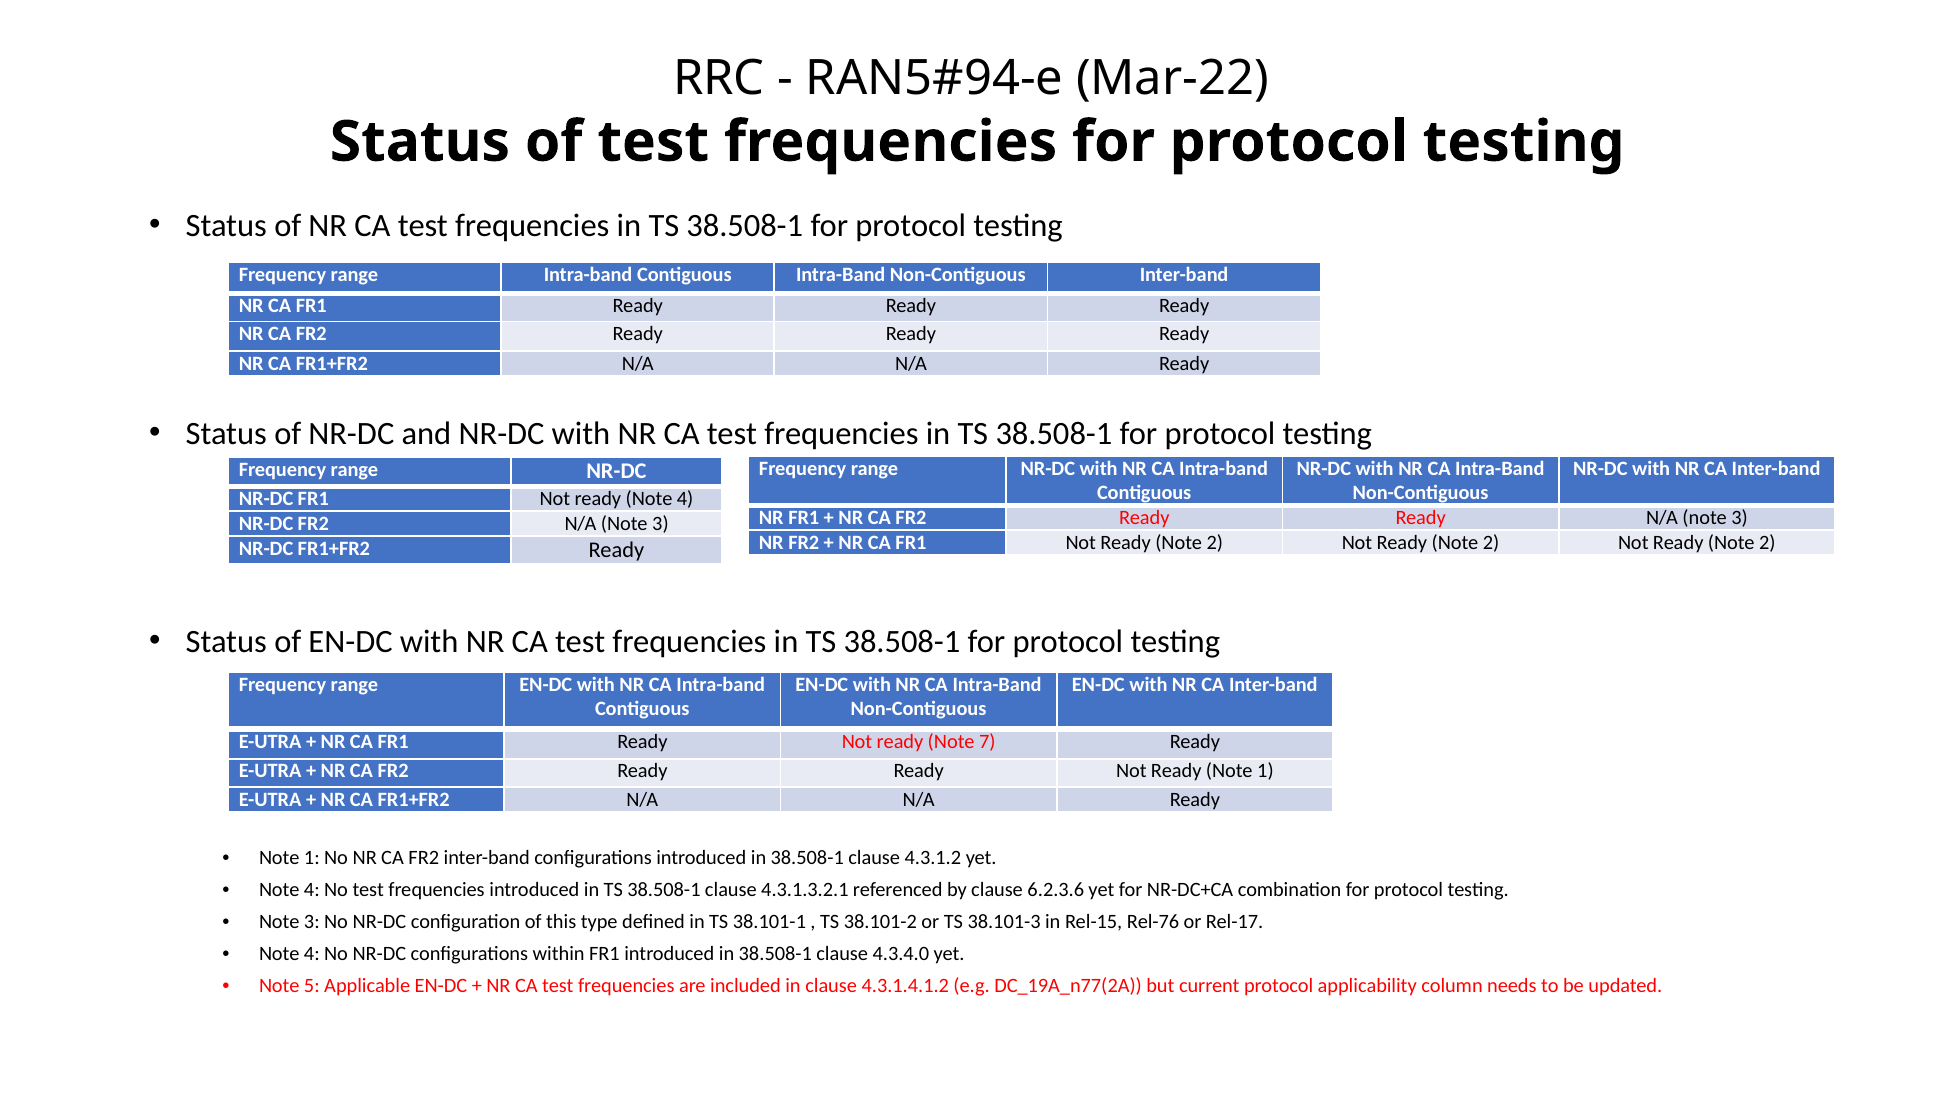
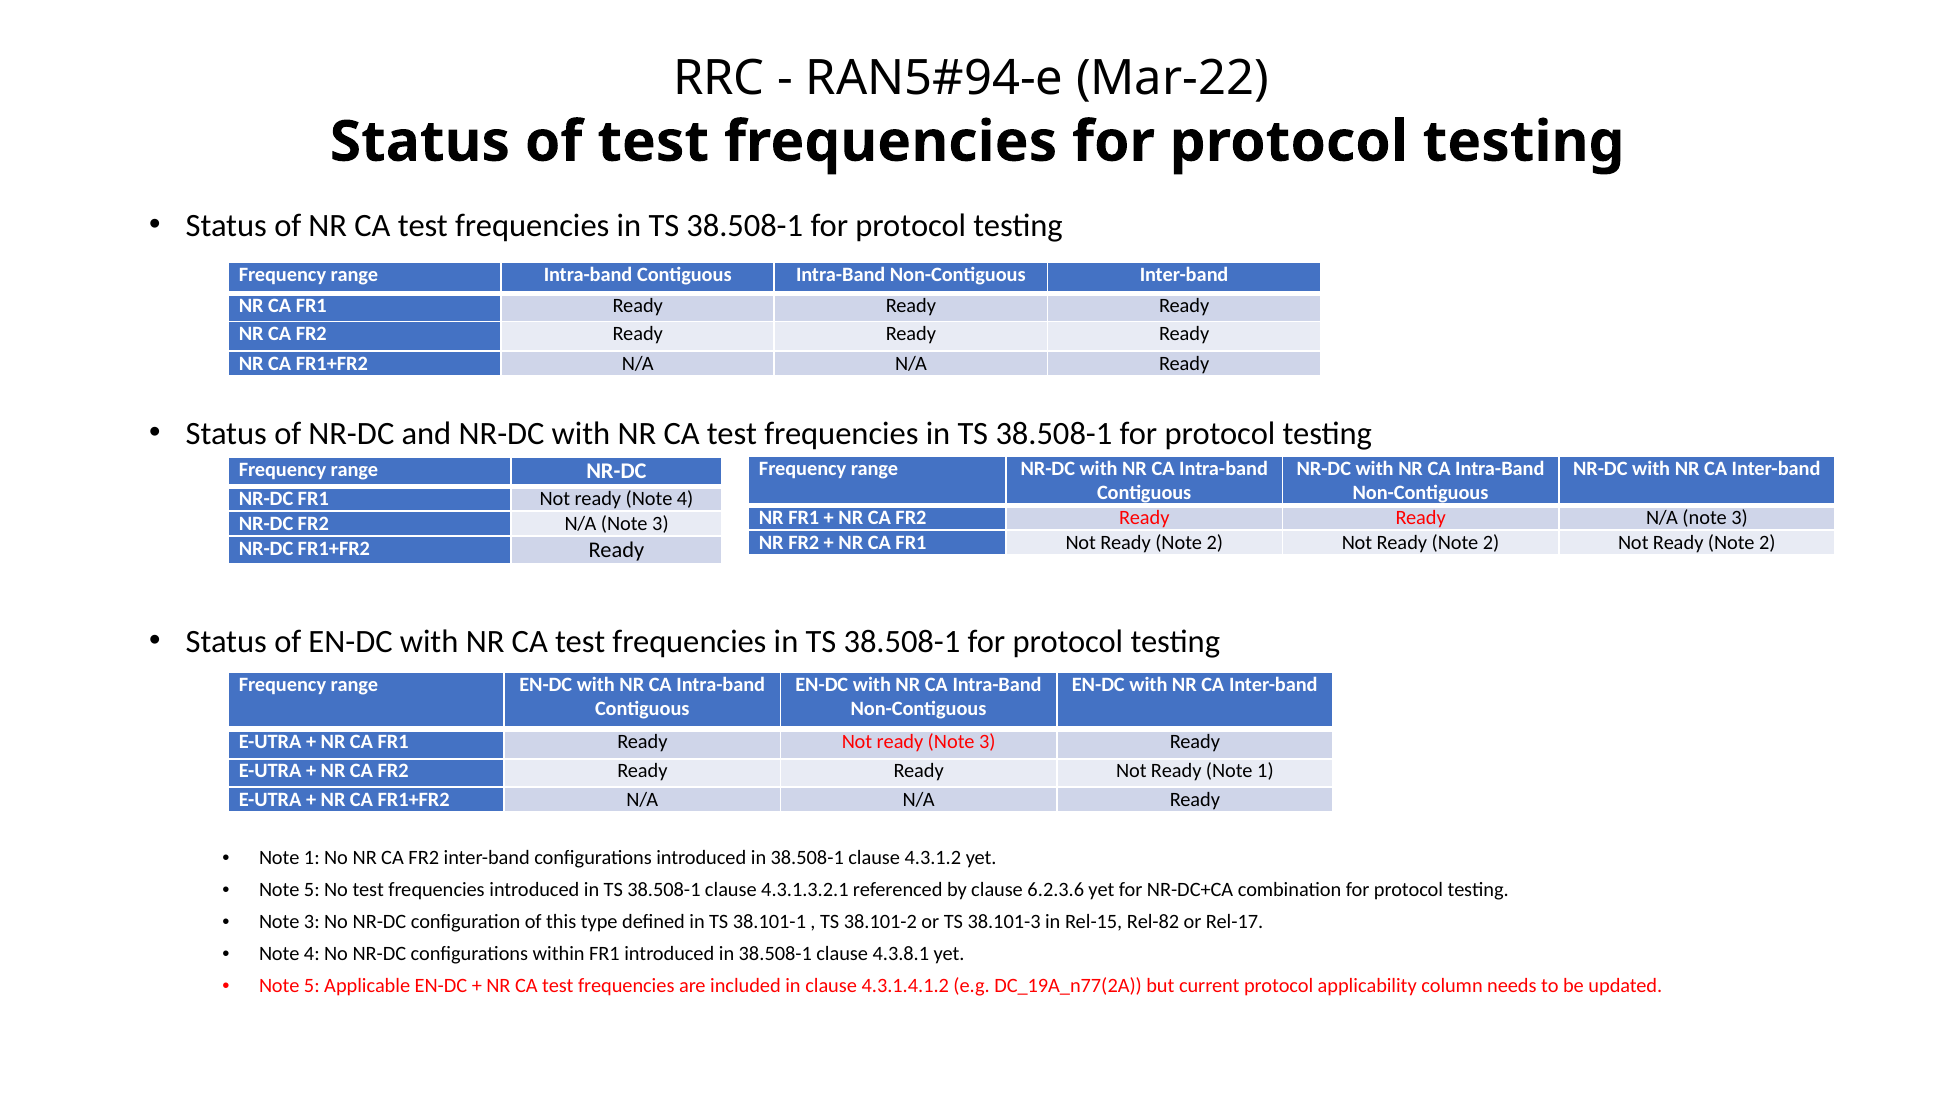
ready Note 7: 7 -> 3
4 at (312, 891): 4 -> 5
Rel-76: Rel-76 -> Rel-82
4.3.4.0: 4.3.4.0 -> 4.3.8.1
